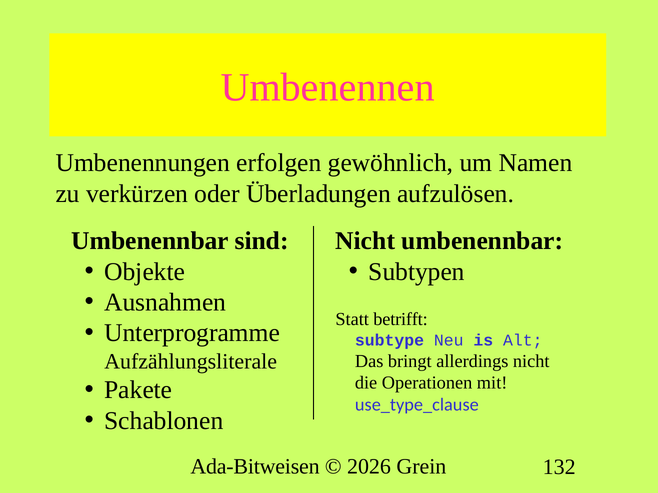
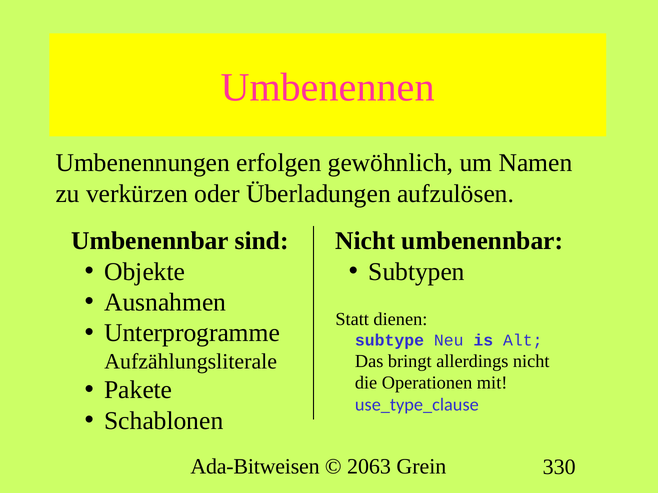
betrifft: betrifft -> dienen
2026: 2026 -> 2063
132: 132 -> 330
